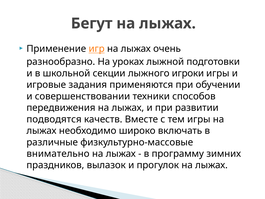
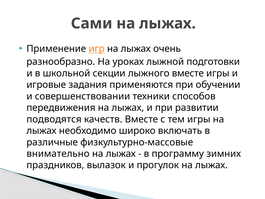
Бегут: Бегут -> Сами
лыжного игроки: игроки -> вместе
